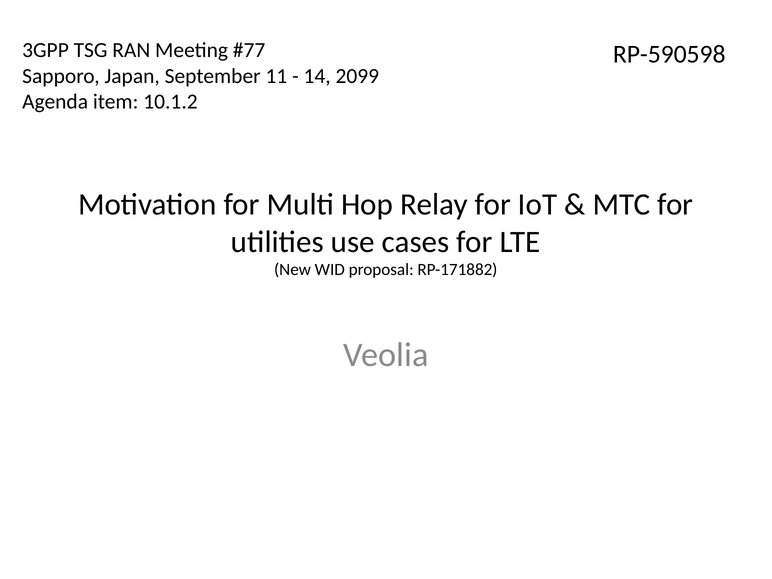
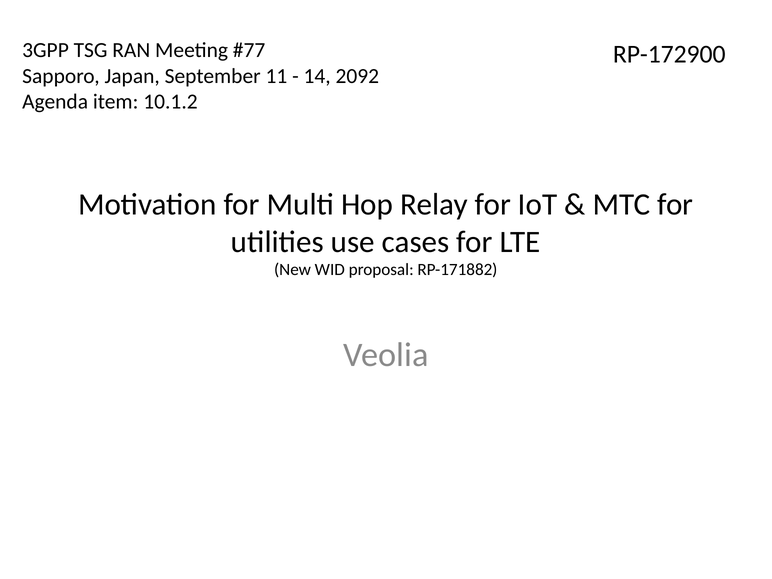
RP-590598: RP-590598 -> RP-172900
2099: 2099 -> 2092
